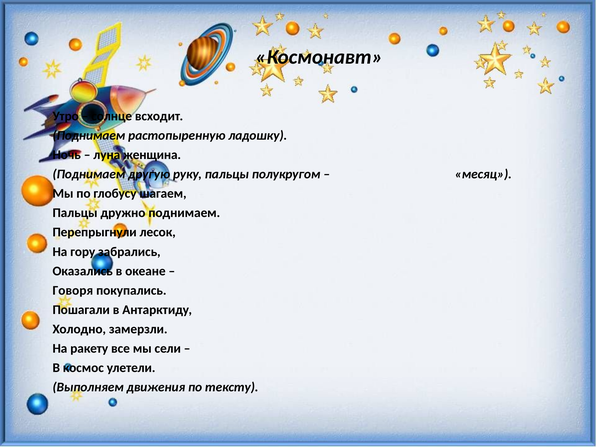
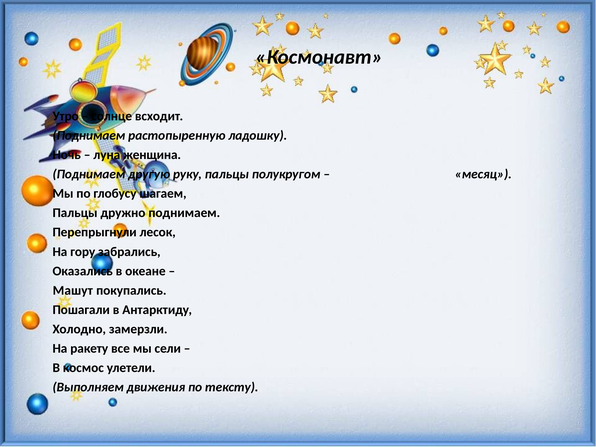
Говоря: Говоря -> Машут
